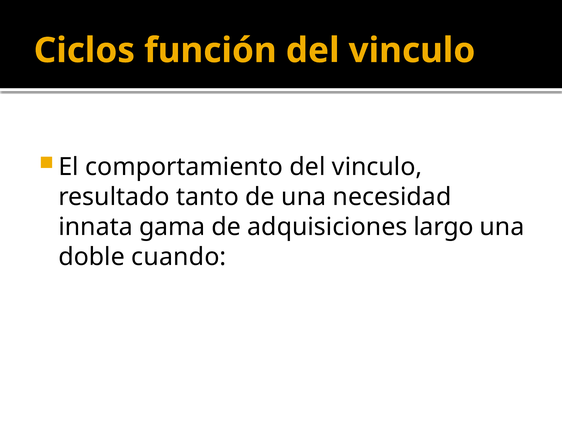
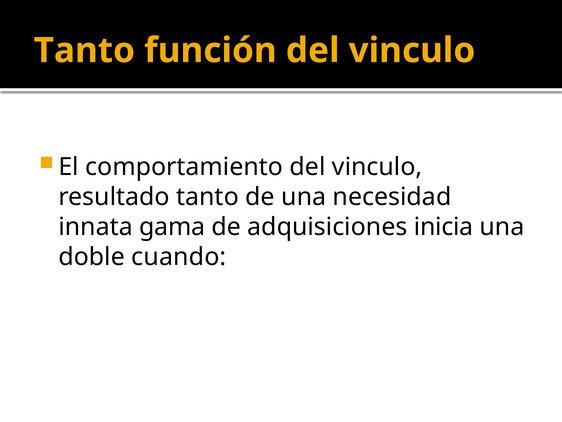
Ciclos at (84, 50): Ciclos -> Tanto
largo: largo -> inicia
